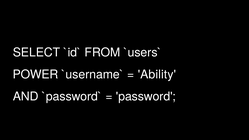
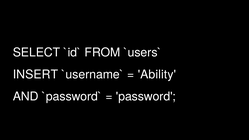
POWER: POWER -> INSERT
